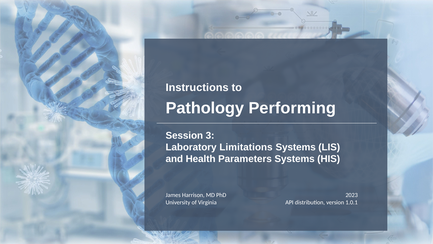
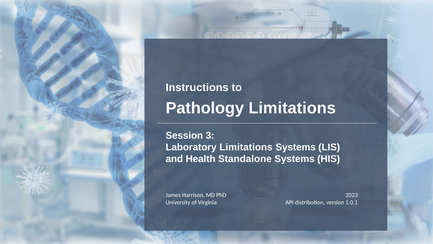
Pathology Performing: Performing -> Limitations
Parameters: Parameters -> Standalone
